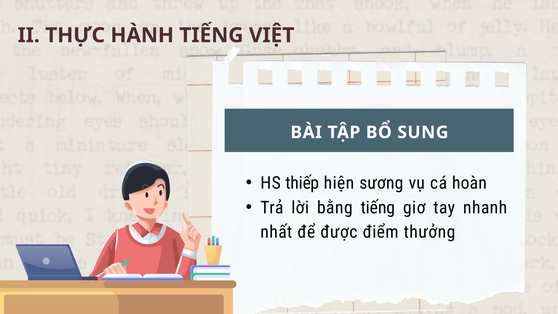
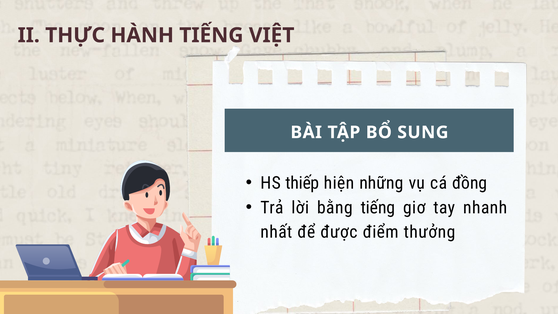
sương: sương -> những
hoàn: hoàn -> đồng
